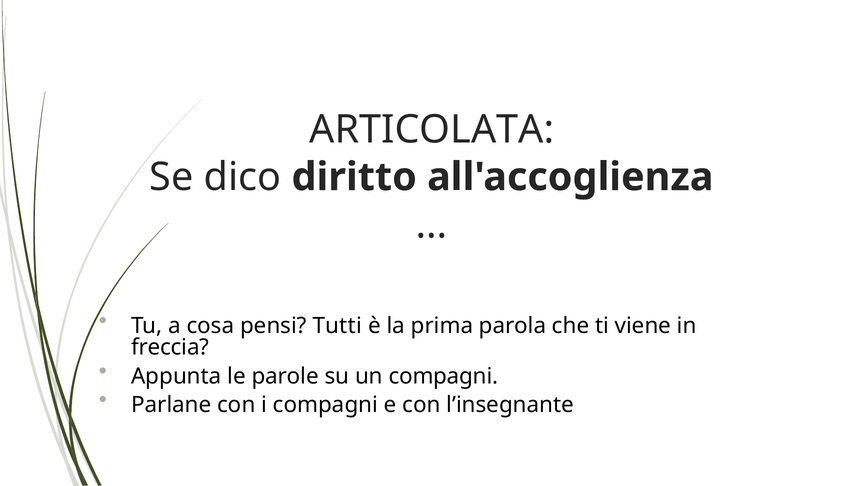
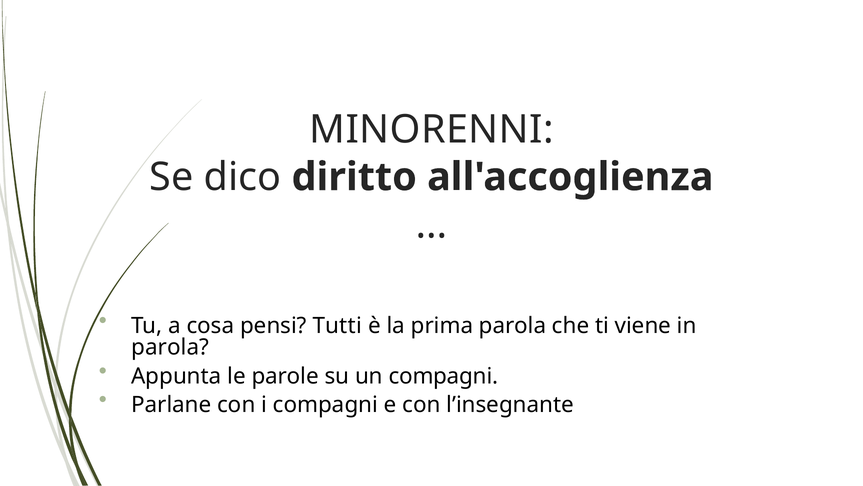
ARTICOLATA: ARTICOLATA -> MINORENNI
freccia at (170, 347): freccia -> parola
